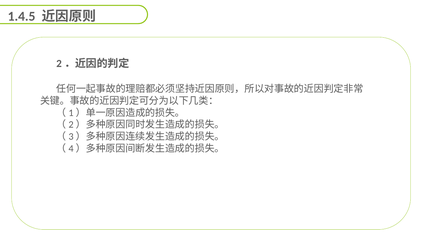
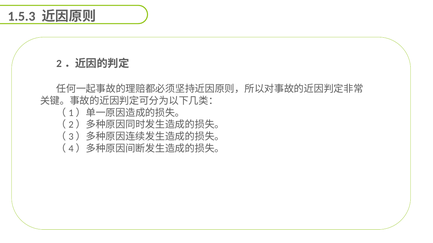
1.4.5: 1.4.5 -> 1.5.3
